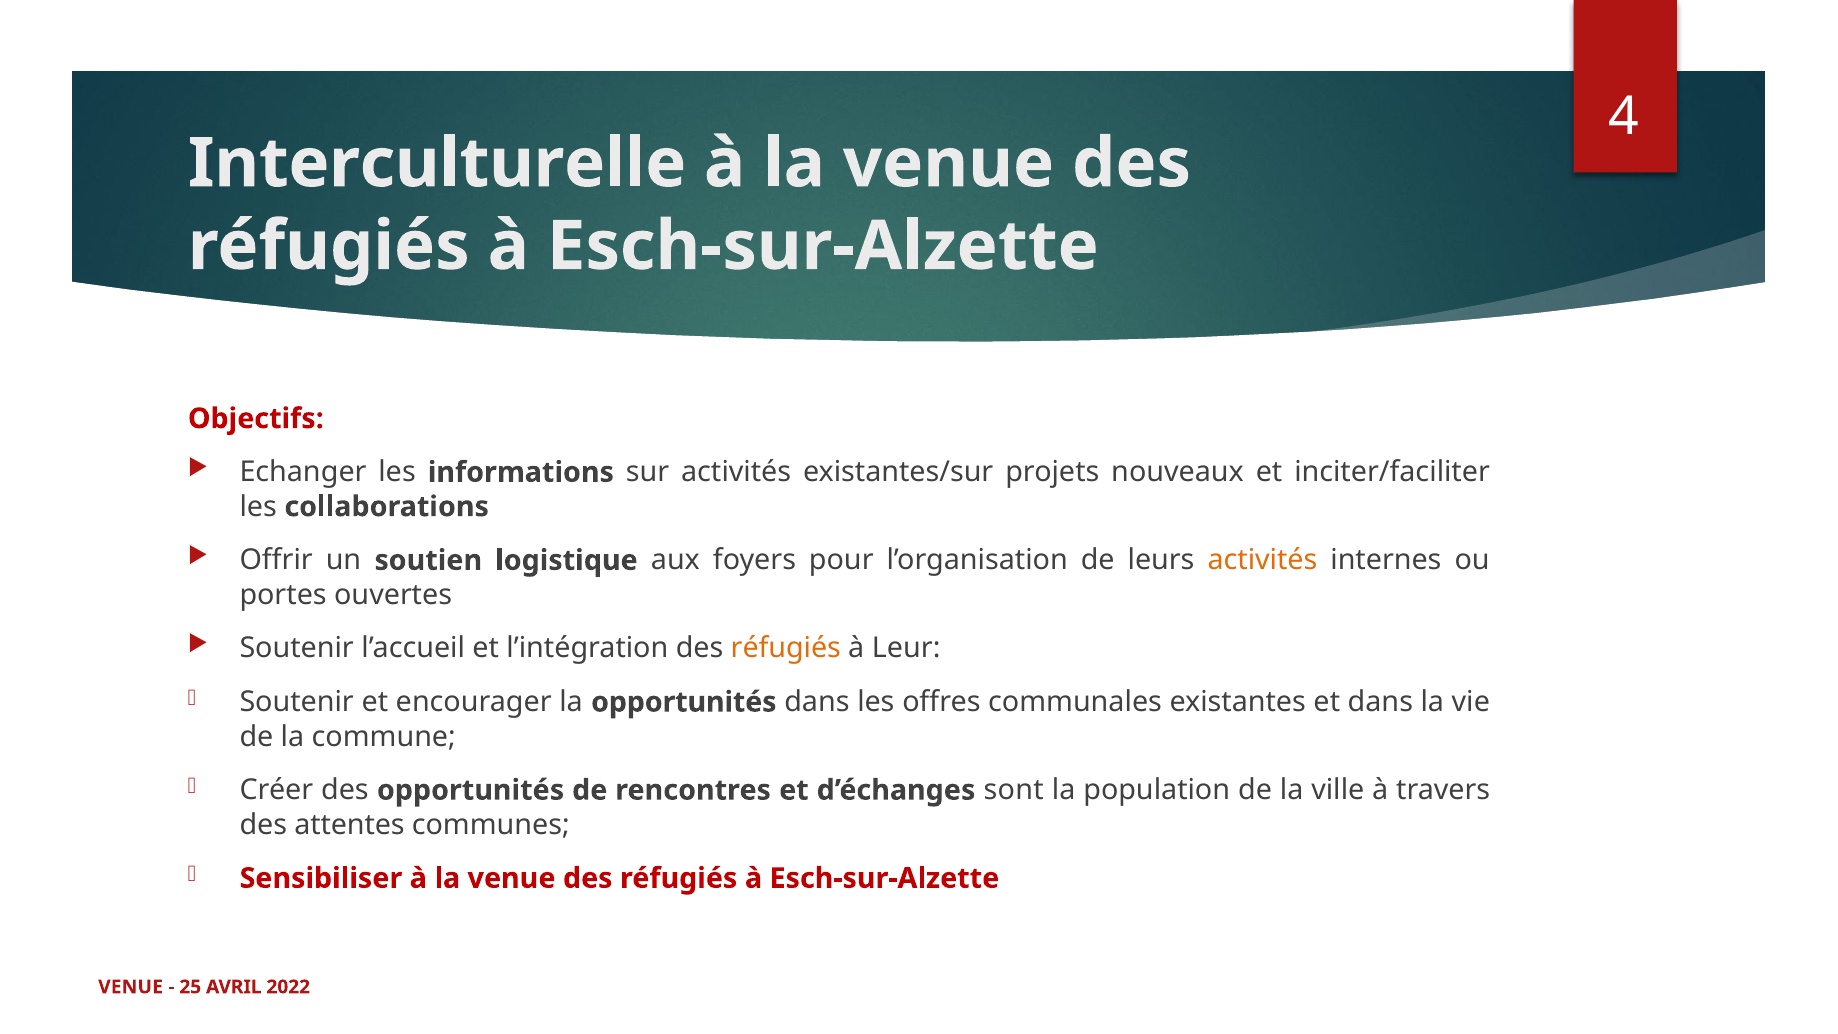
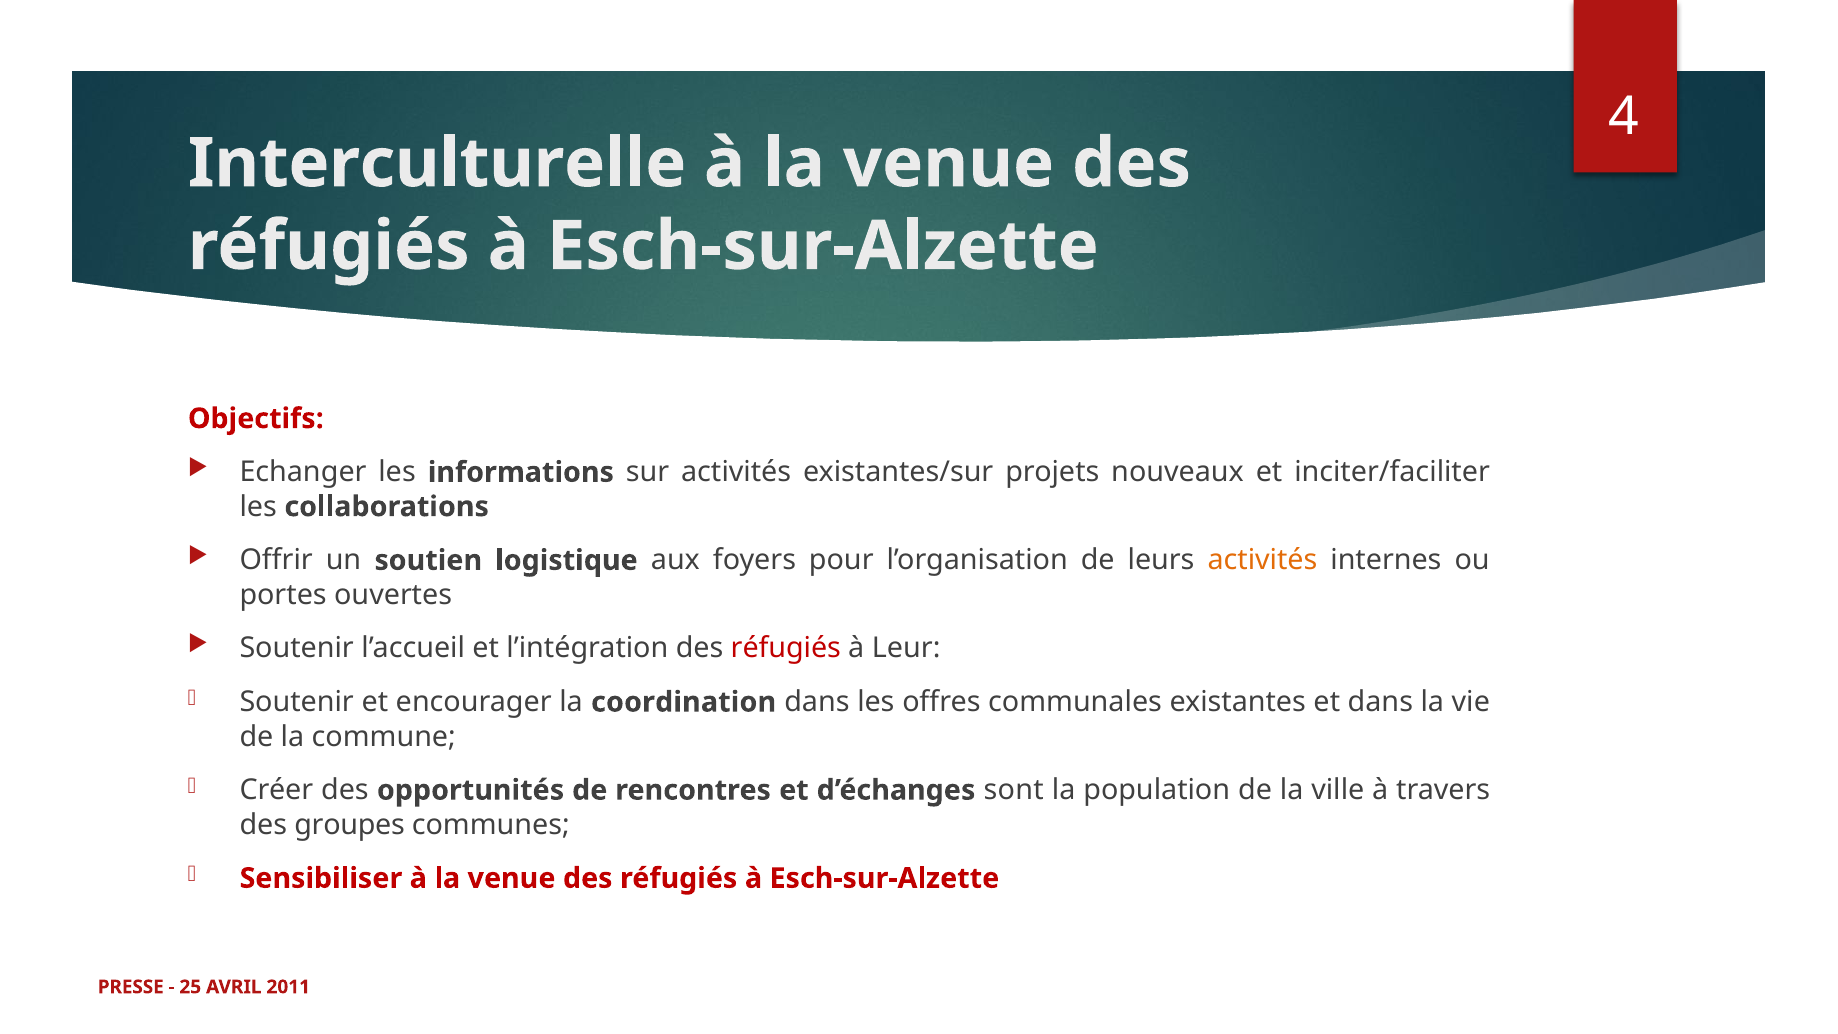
réfugiés at (786, 648) colour: orange -> red
la opportunités: opportunités -> coordination
attentes: attentes -> groupes
VENUE at (131, 987): VENUE -> PRESSE
2022: 2022 -> 2011
